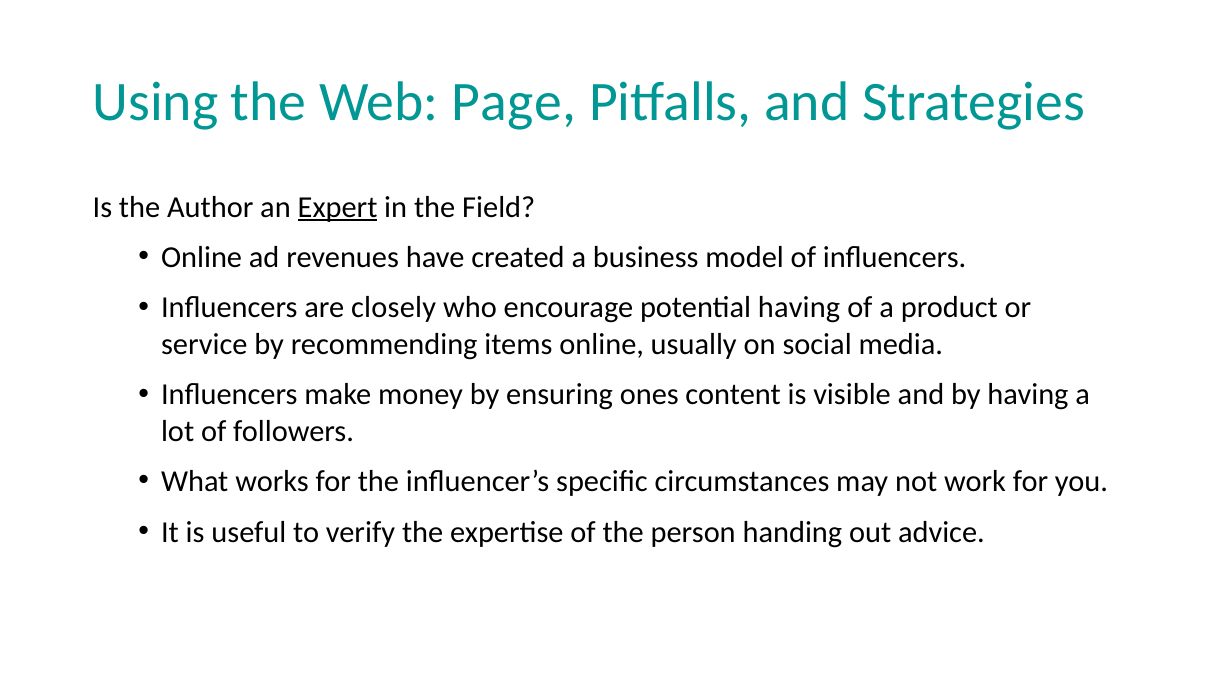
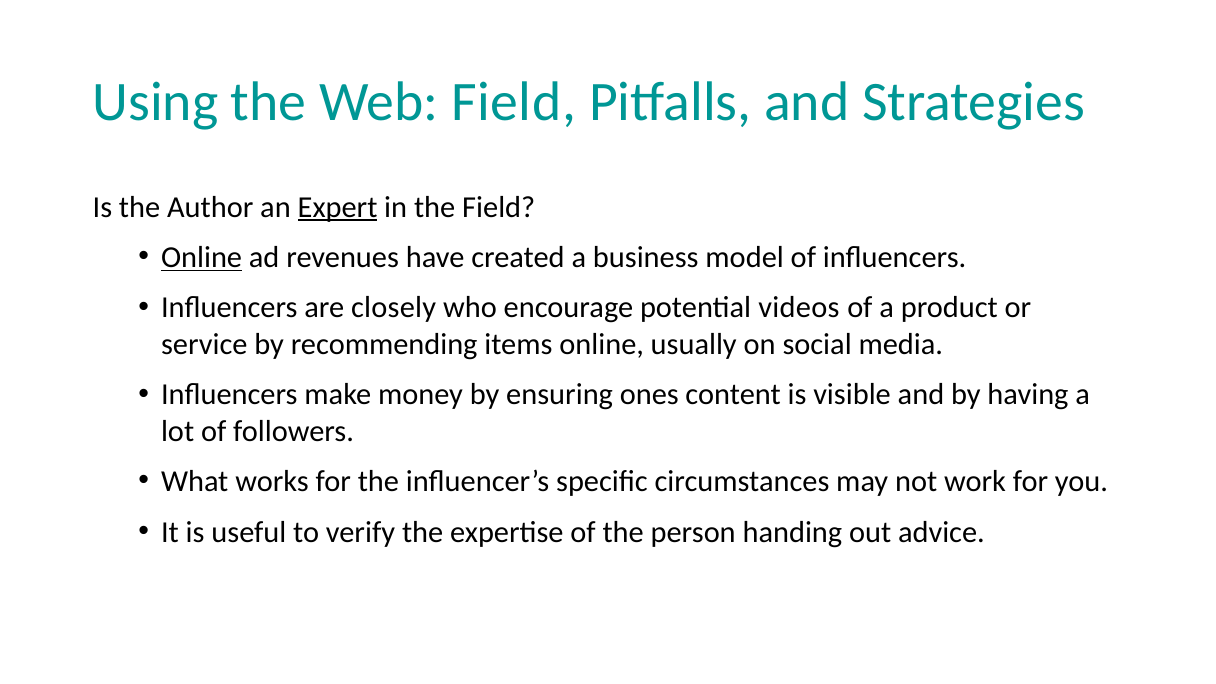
Web Page: Page -> Field
Online at (202, 257) underline: none -> present
potential having: having -> videos
